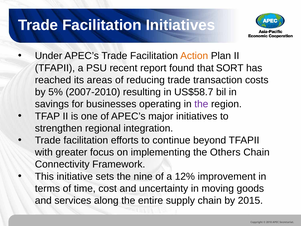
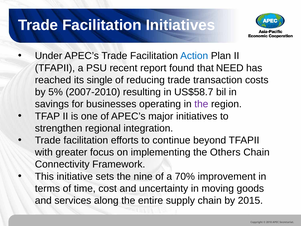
Action colour: orange -> blue
SORT: SORT -> NEED
areas: areas -> single
12%: 12% -> 70%
